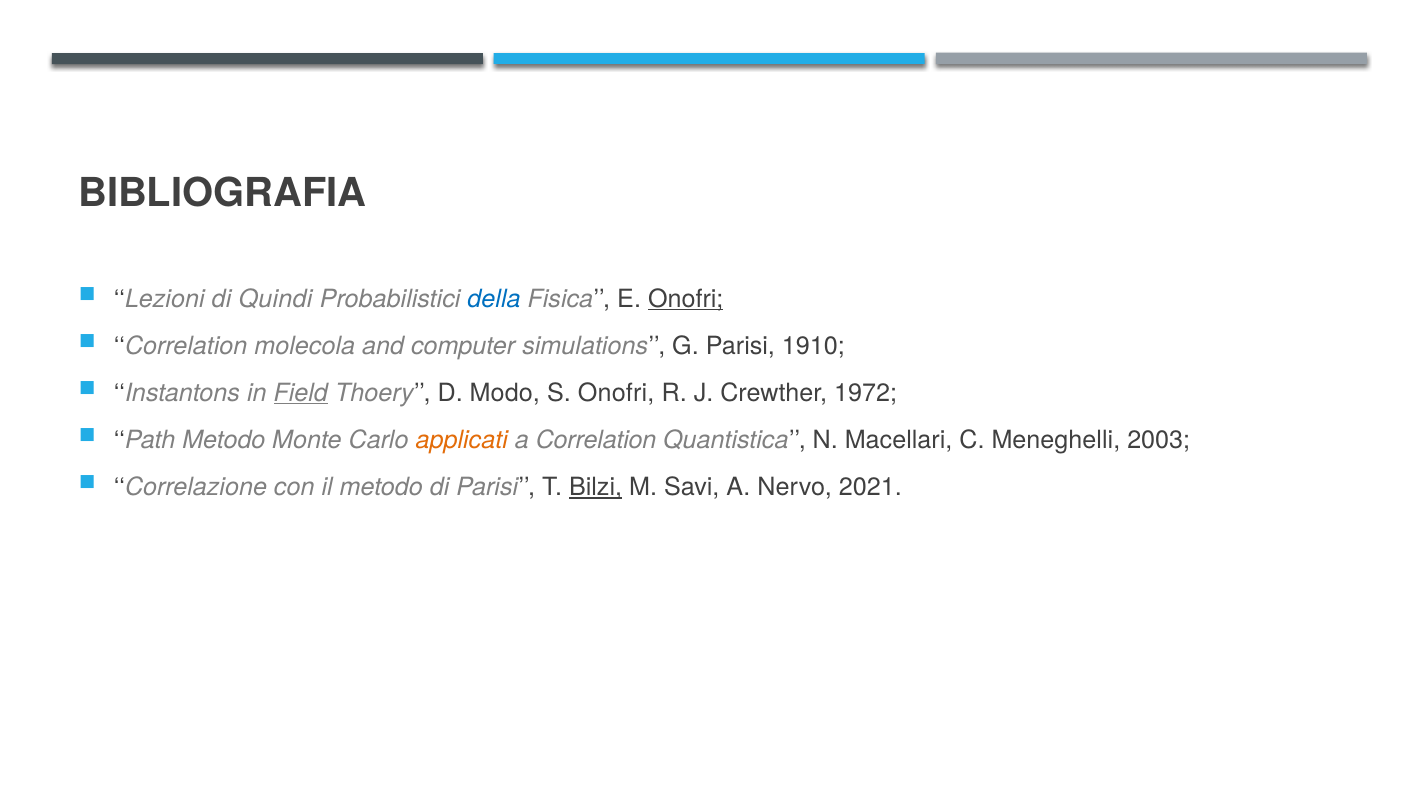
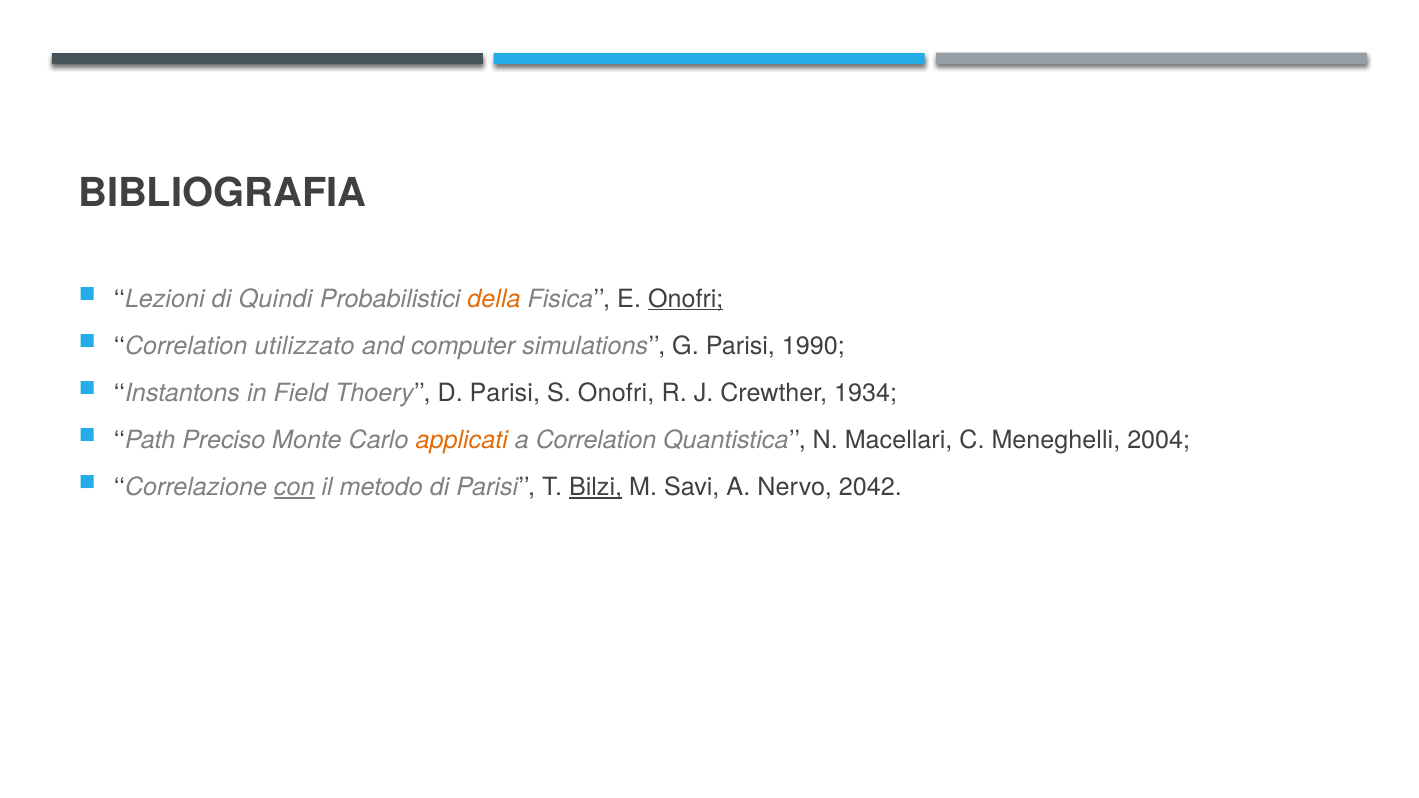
della colour: blue -> orange
molecola: molecola -> utilizzato
1910: 1910 -> 1990
Field underline: present -> none
D Modo: Modo -> Parisi
1972: 1972 -> 1934
Path Metodo: Metodo -> Preciso
2003: 2003 -> 2004
con underline: none -> present
2021: 2021 -> 2042
